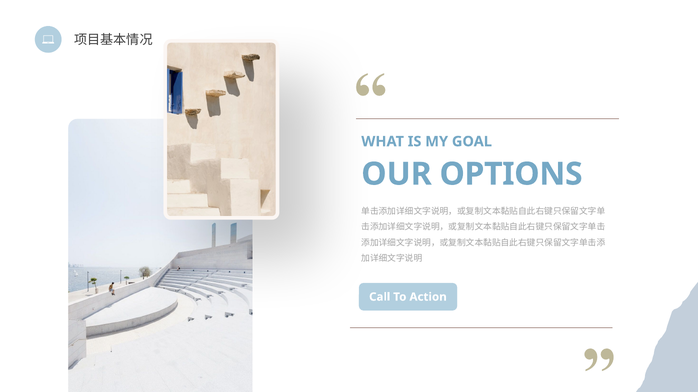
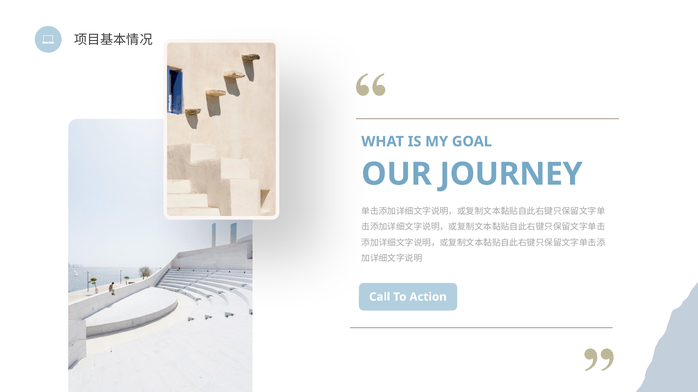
OPTIONS: OPTIONS -> JOURNEY
